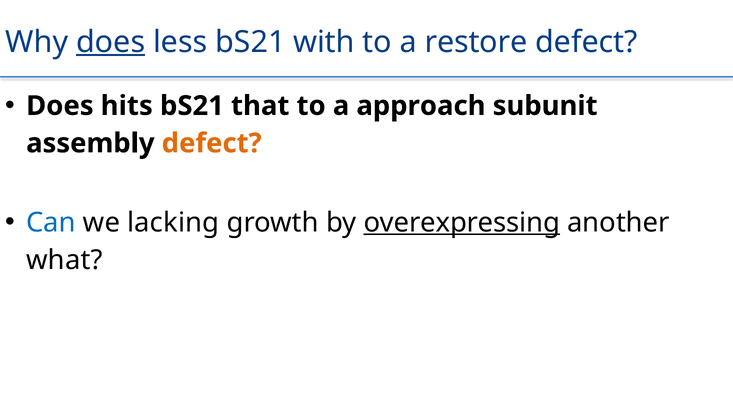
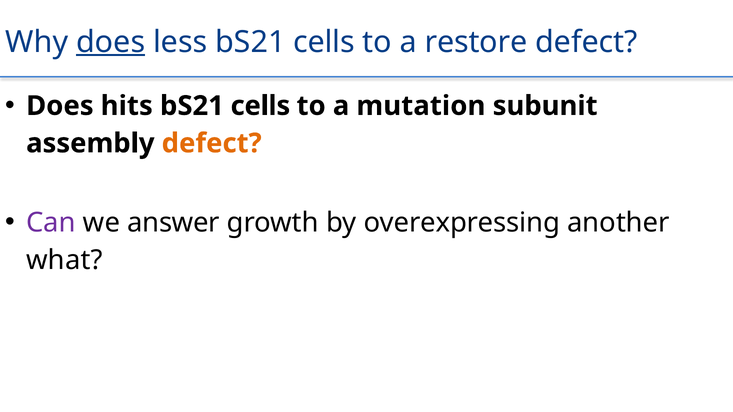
less bS21 with: with -> cells
that at (260, 106): that -> cells
approach: approach -> mutation
Can colour: blue -> purple
lacking: lacking -> answer
overexpressing underline: present -> none
